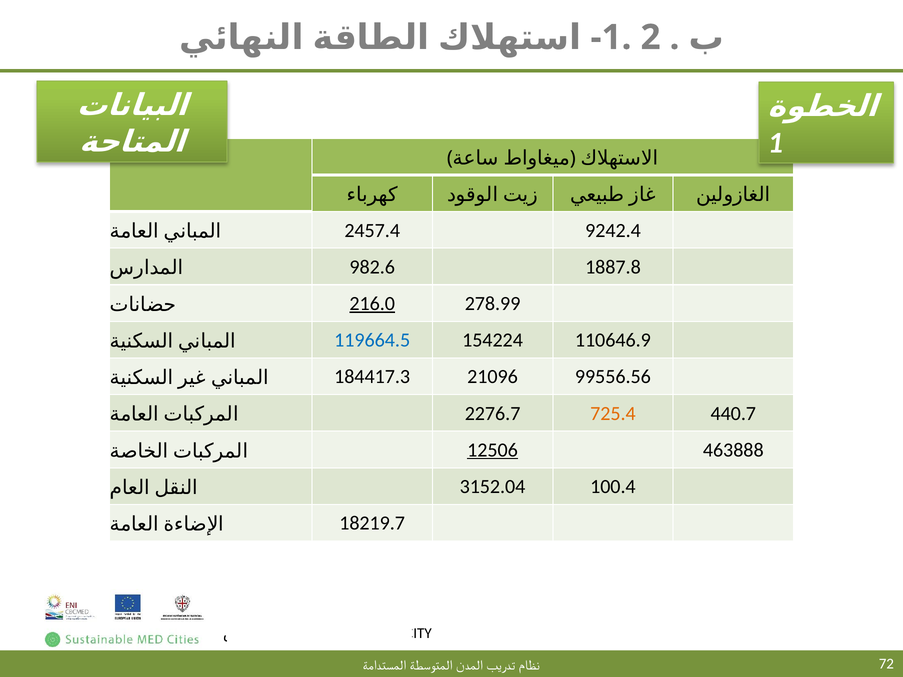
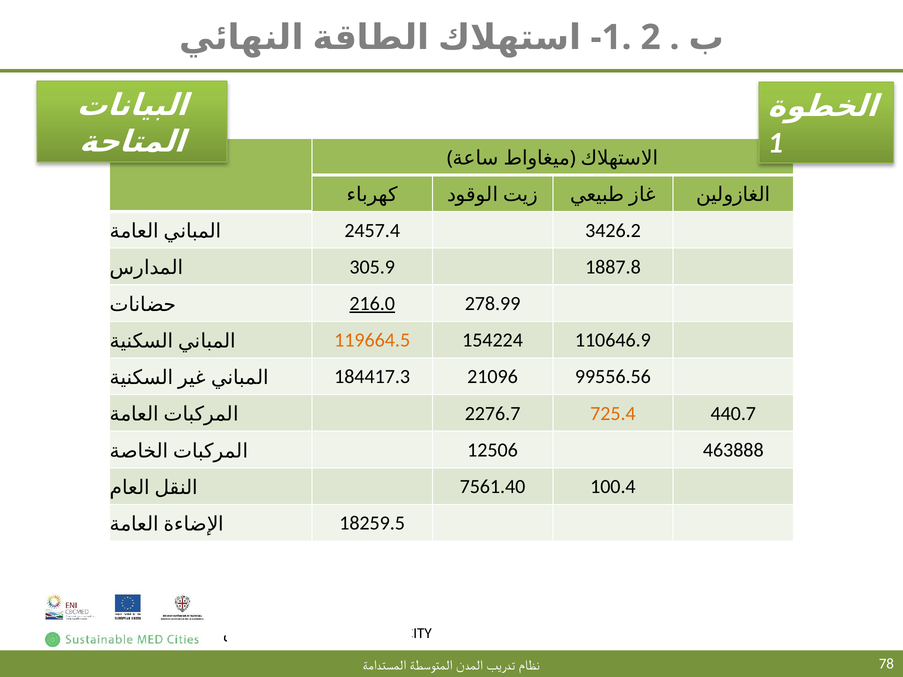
9242.4: 9242.4 -> 3426.2
982.6: 982.6 -> 305.9
119664.5 colour: blue -> orange
12506 underline: present -> none
3152.04: 3152.04 -> 7561.40
18219.7: 18219.7 -> 18259.5
72: 72 -> 78
